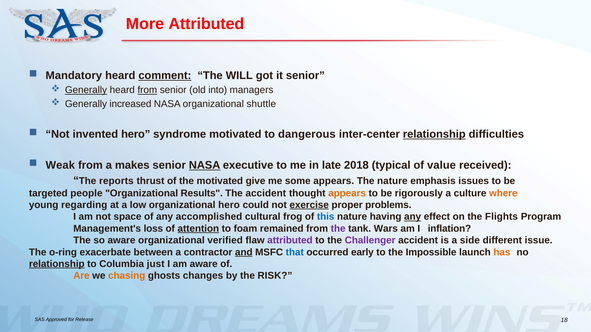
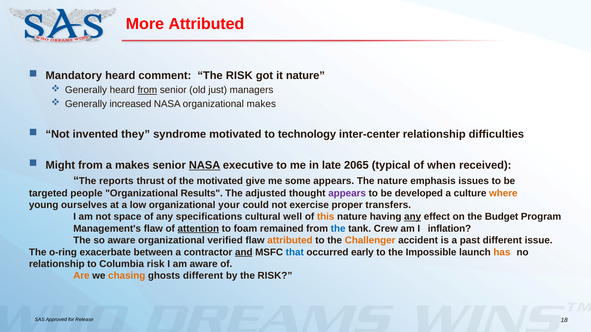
comment underline: present -> none
WILL at (239, 76): WILL -> RISK
it senior: senior -> nature
Generally at (86, 90) underline: present -> none
into: into -> just
organizational shuttle: shuttle -> makes
invented hero: hero -> they
dangerous: dangerous -> technology
relationship at (434, 134) underline: present -> none
Weak: Weak -> Might
2018: 2018 -> 2065
value: value -> when
The accident: accident -> adjusted
appears at (347, 193) colour: orange -> purple
rigorously: rigorously -> developed
regarding: regarding -> ourselves
organizational hero: hero -> your
exercise underline: present -> none
problems: problems -> transfers
accomplished: accomplished -> specifications
frog: frog -> well
this colour: blue -> orange
Flights: Flights -> Budget
Management's loss: loss -> flaw
the at (338, 229) colour: purple -> blue
Wars: Wars -> Crew
attributed at (290, 241) colour: purple -> orange
Challenger colour: purple -> orange
side: side -> past
relationship at (57, 264) underline: present -> none
Columbia just: just -> risk
ghosts changes: changes -> different
